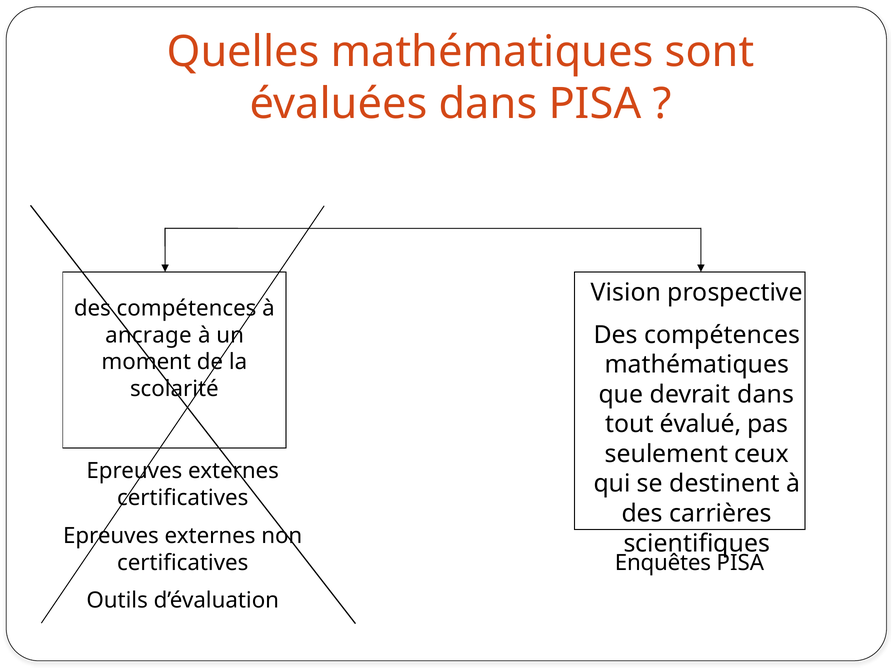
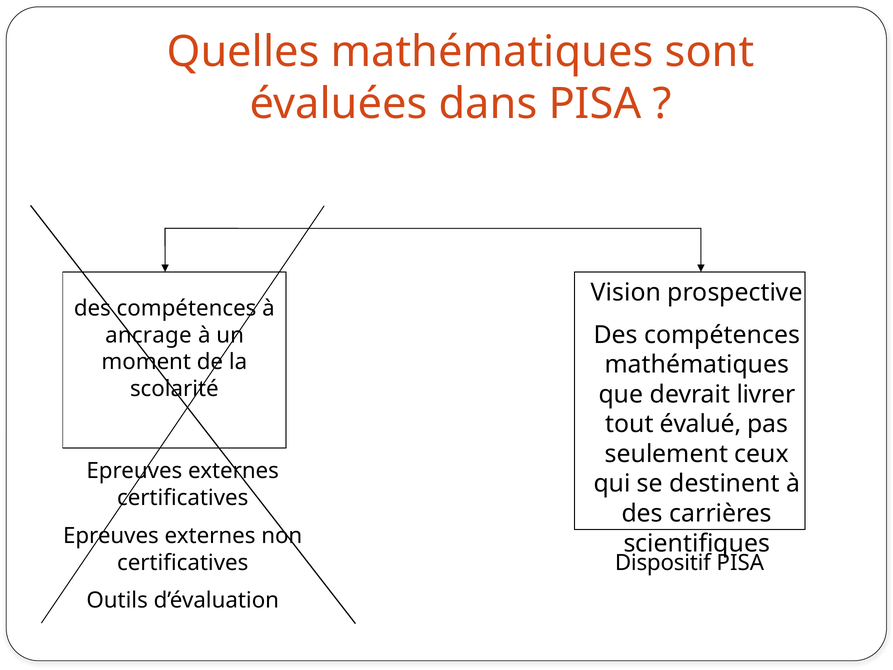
devrait dans: dans -> livrer
Enquêtes: Enquêtes -> Dispositif
